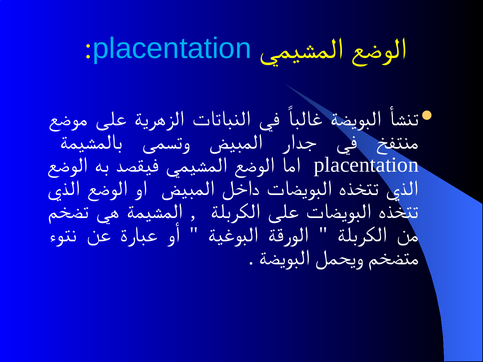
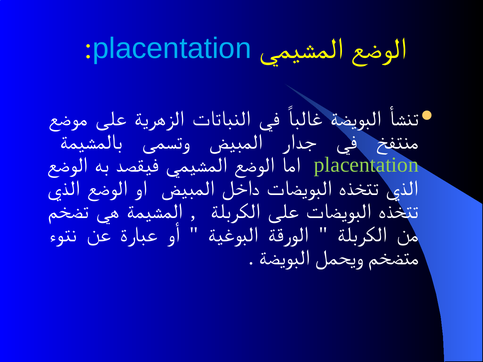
placentation at (366, 165) colour: white -> light green
